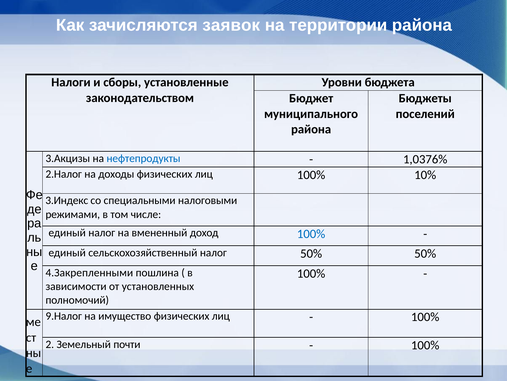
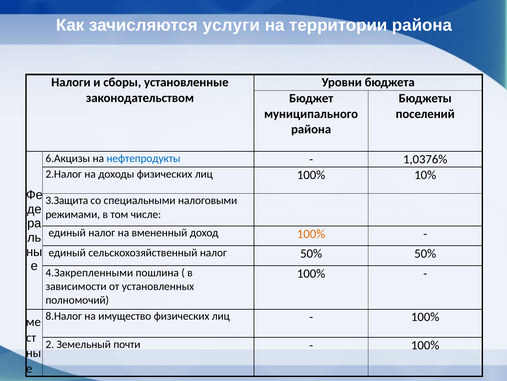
заявок: заявок -> услуги
3.Акцизы: 3.Акцизы -> 6.Акцизы
3.Индекс: 3.Индекс -> 3.Защита
100% at (311, 233) colour: blue -> orange
9.Налог: 9.Налог -> 8.Налог
